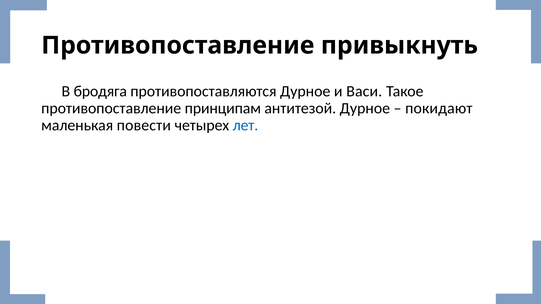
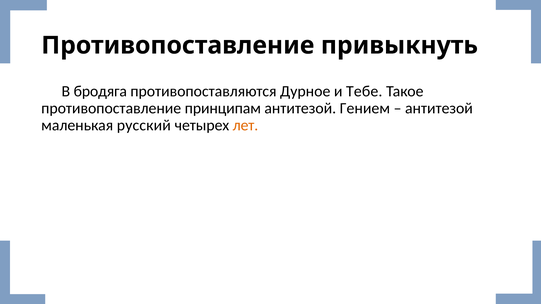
Васи: Васи -> Тебе
антитезой Дурное: Дурное -> Гением
покидают at (439, 109): покидают -> антитезой
повести: повести -> русский
лет colour: blue -> orange
